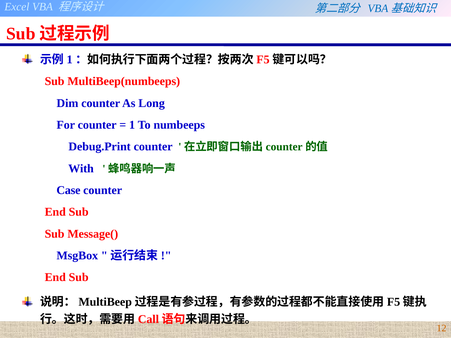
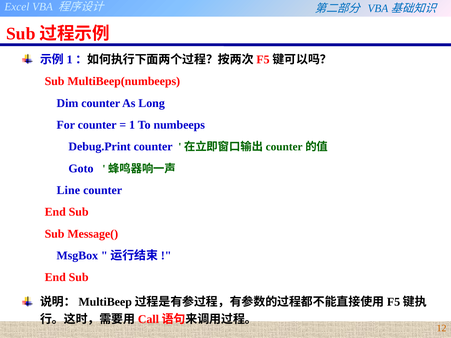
With: With -> Goto
Case: Case -> Line
